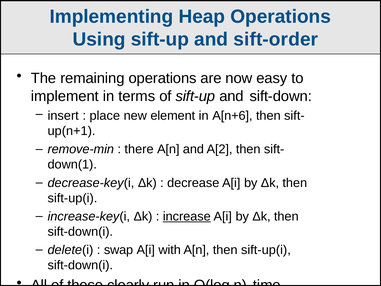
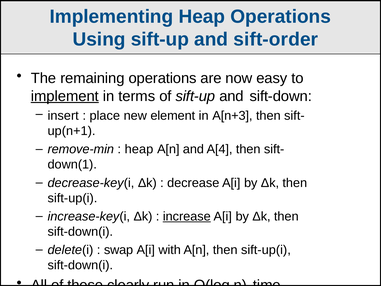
implement underline: none -> present
A[n+6: A[n+6 -> A[n+3
there at (139, 149): there -> heap
A[2: A[2 -> A[4
